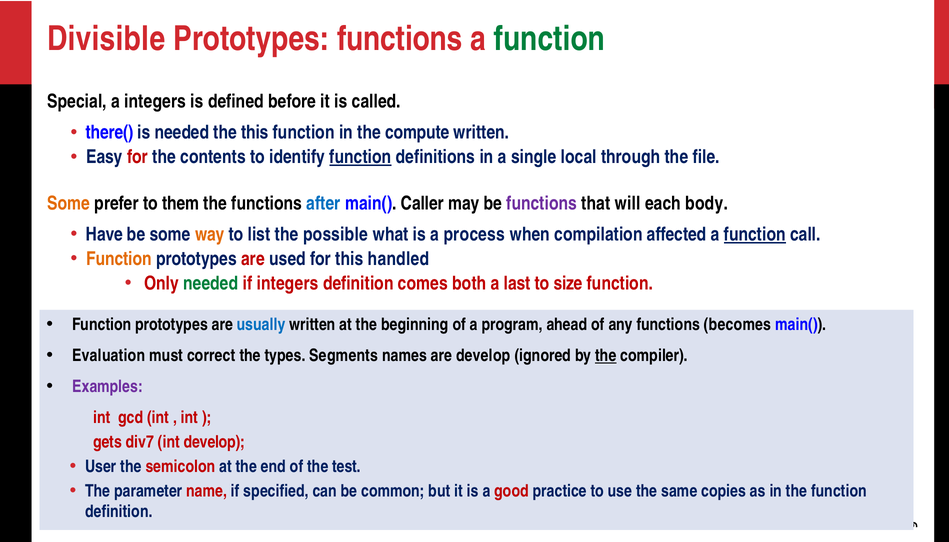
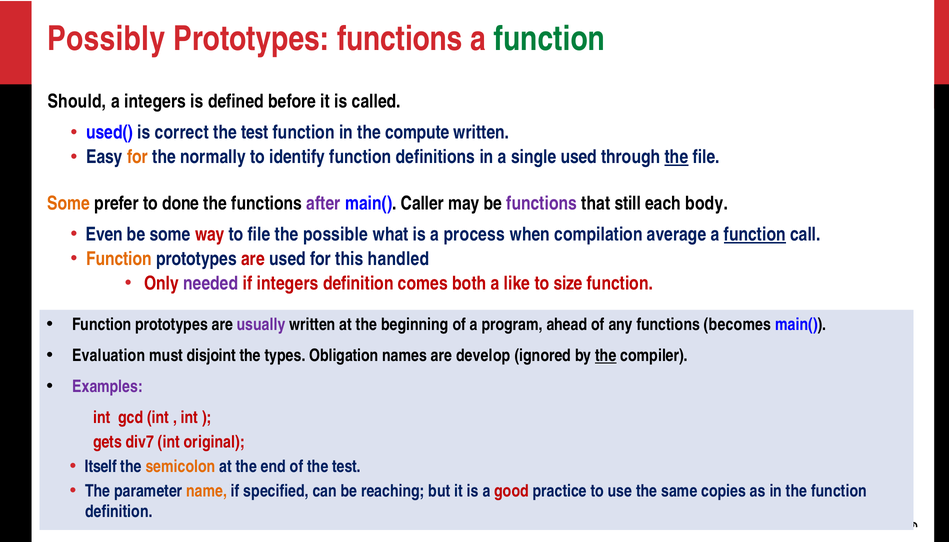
Divisible: Divisible -> Possibly
Special: Special -> Should
there(: there( -> used(
is needed: needed -> correct
this at (255, 133): this -> test
for at (137, 157) colour: red -> orange
contents: contents -> normally
function at (360, 157) underline: present -> none
single local: local -> used
the at (677, 157) underline: none -> present
them: them -> done
after colour: blue -> purple
will: will -> still
Have: Have -> Even
way colour: orange -> red
to list: list -> file
affected: affected -> average
needed at (211, 284) colour: green -> purple
last: last -> like
usually colour: blue -> purple
correct: correct -> disjoint
Segments: Segments -> Obligation
int develop: develop -> original
User: User -> Itself
semicolon colour: red -> orange
name colour: red -> orange
common: common -> reaching
